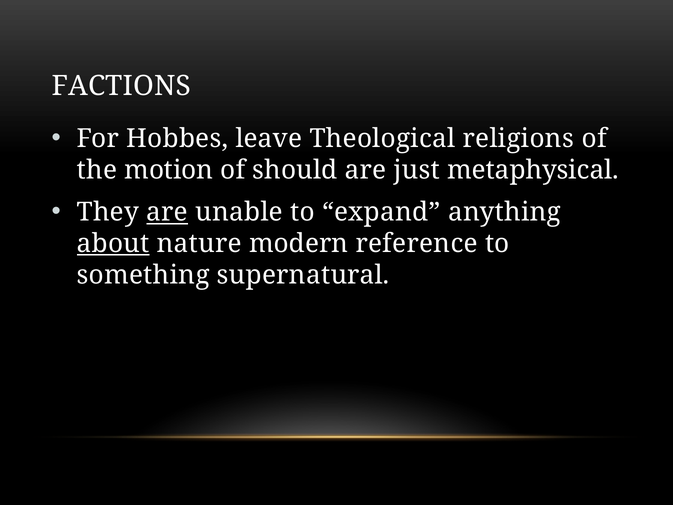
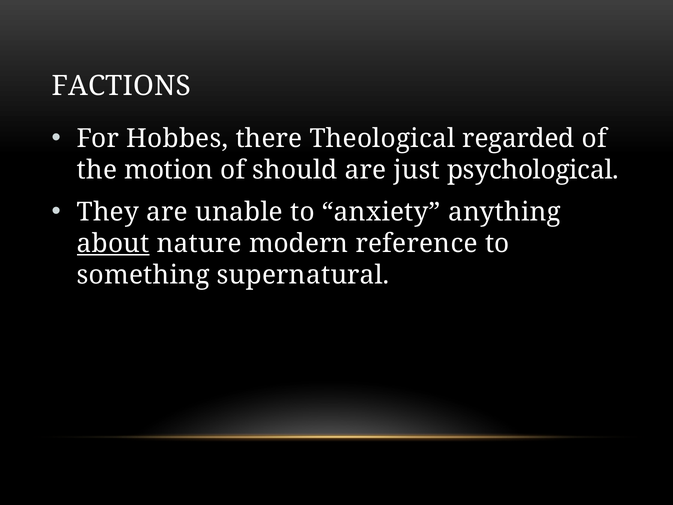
leave: leave -> there
religions: religions -> regarded
metaphysical: metaphysical -> psychological
are at (167, 212) underline: present -> none
expand: expand -> anxiety
